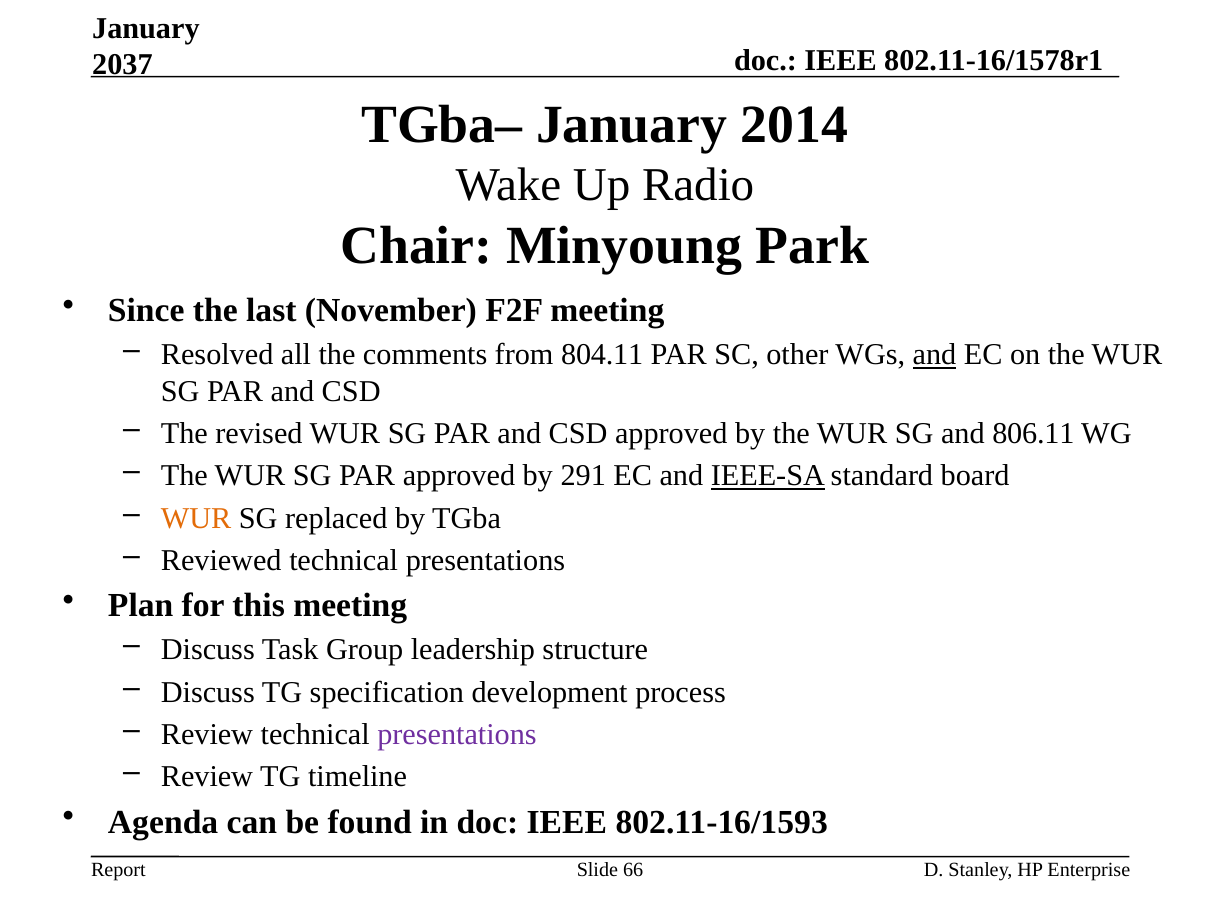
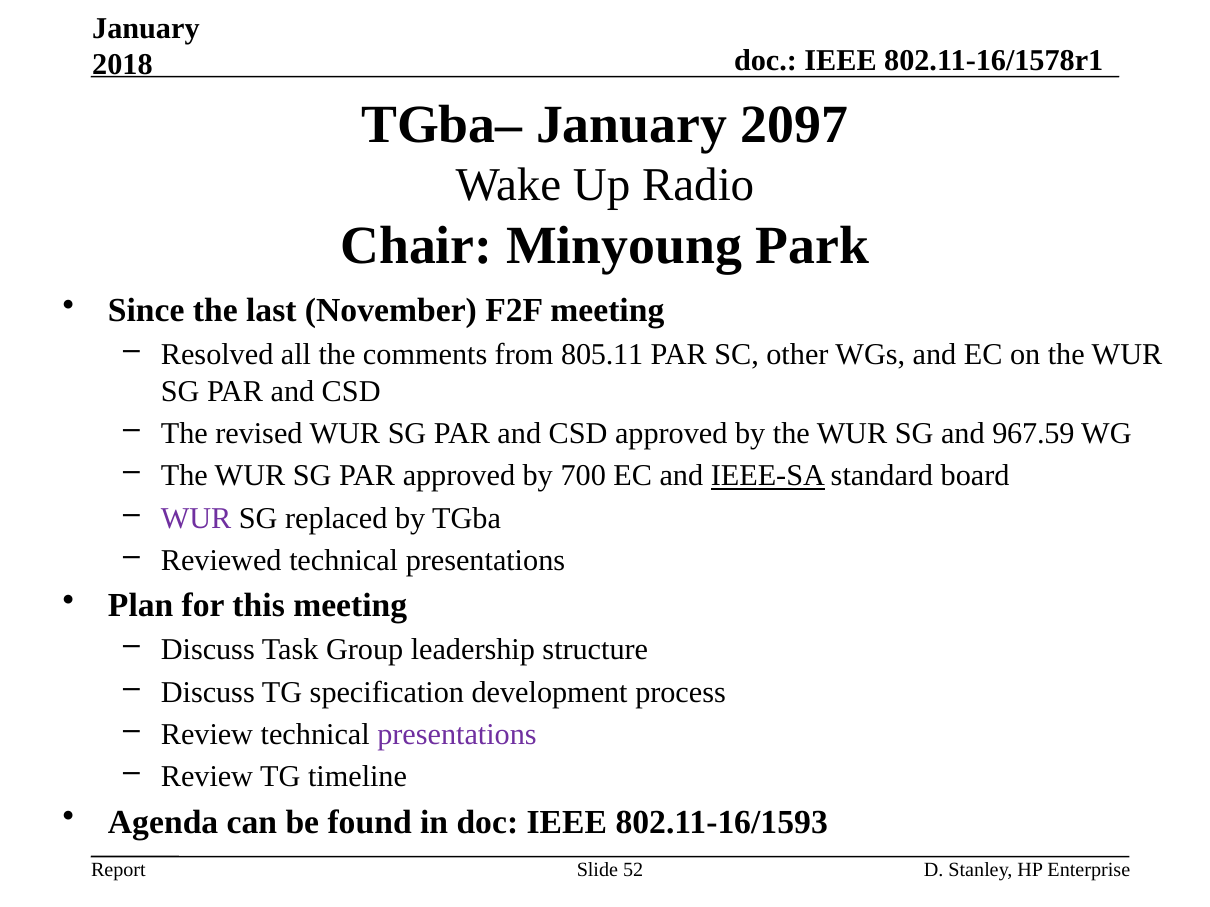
2037: 2037 -> 2018
2014: 2014 -> 2097
804.11: 804.11 -> 805.11
and at (934, 355) underline: present -> none
806.11: 806.11 -> 967.59
291: 291 -> 700
WUR at (196, 518) colour: orange -> purple
66: 66 -> 52
